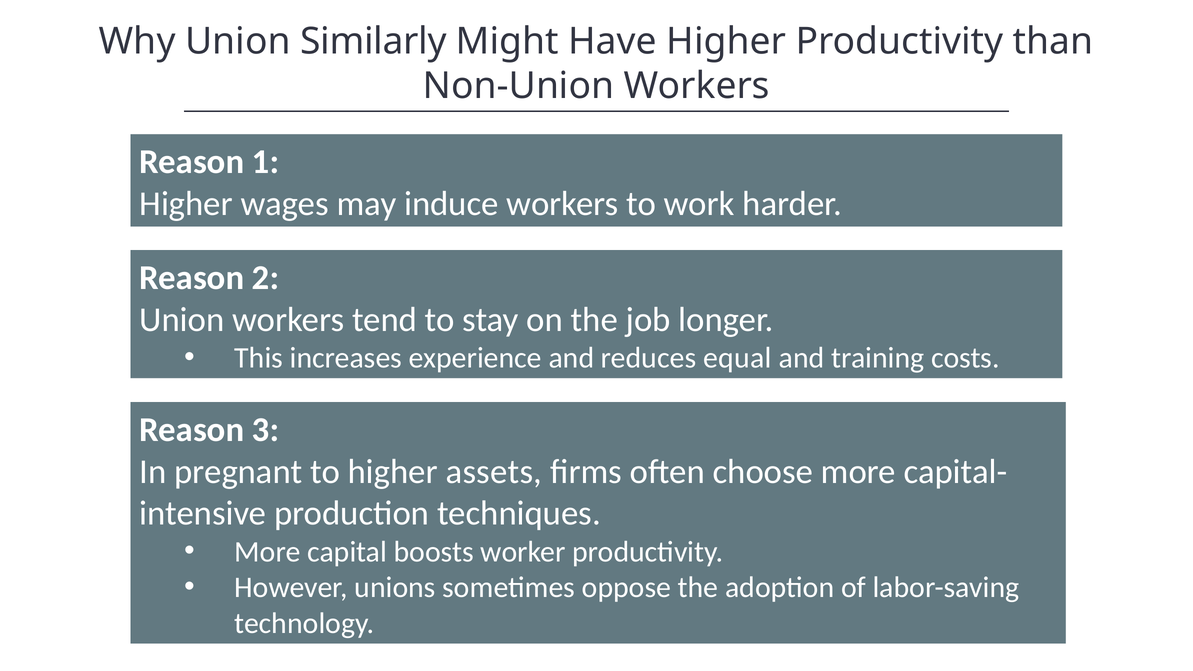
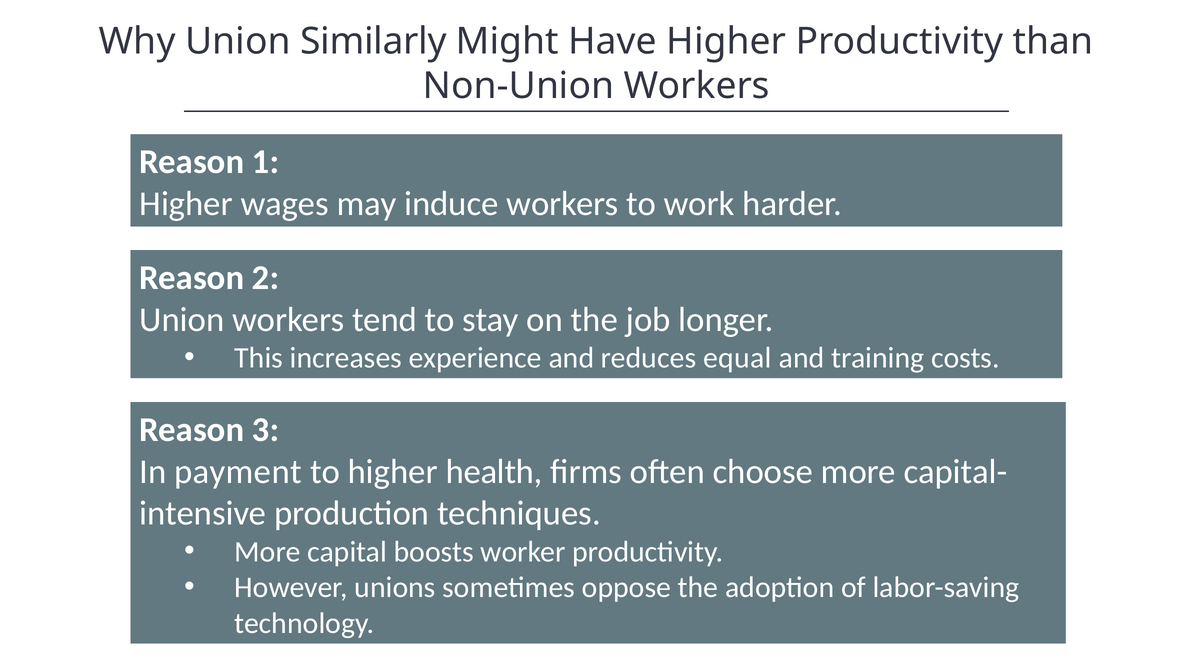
pregnant: pregnant -> payment
assets: assets -> health
